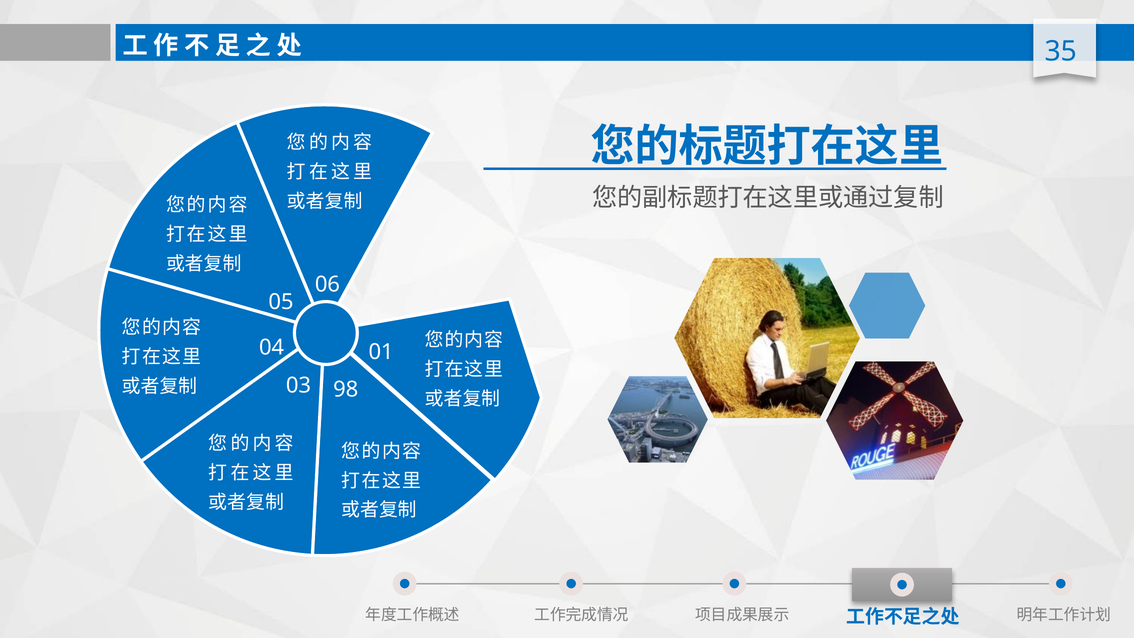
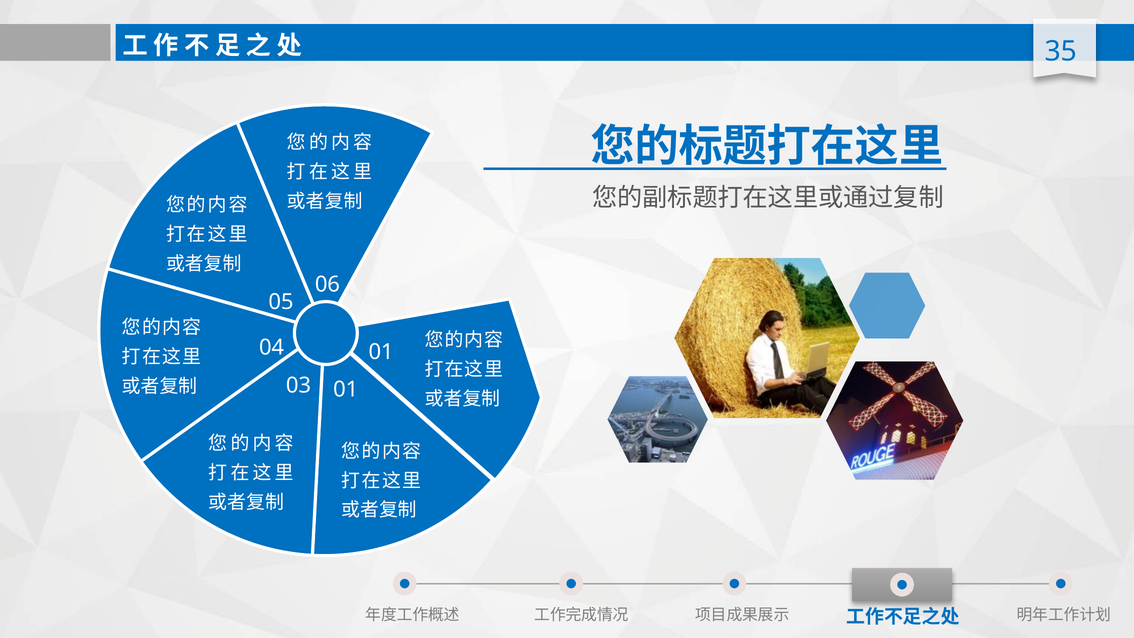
03 98: 98 -> 01
